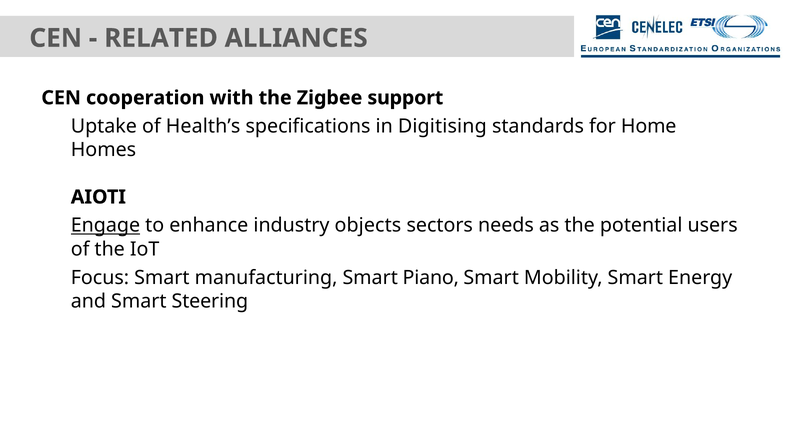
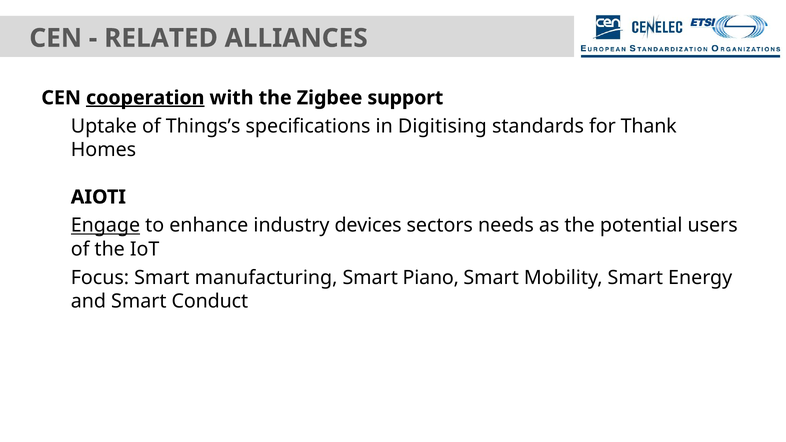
cooperation underline: none -> present
Health’s: Health’s -> Things’s
Home: Home -> Thank
objects: objects -> devices
Steering: Steering -> Conduct
